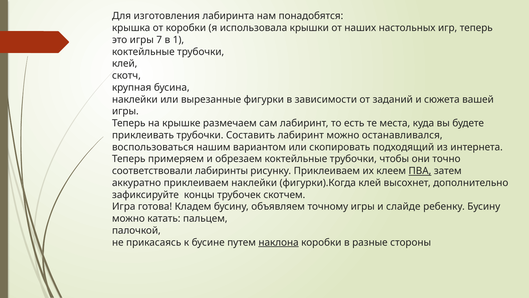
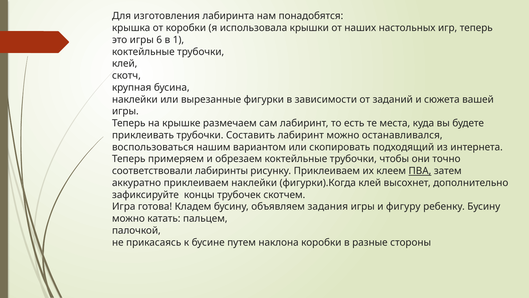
7: 7 -> 6
точному: точному -> задания
слайде: слайде -> фигуру
наклона underline: present -> none
